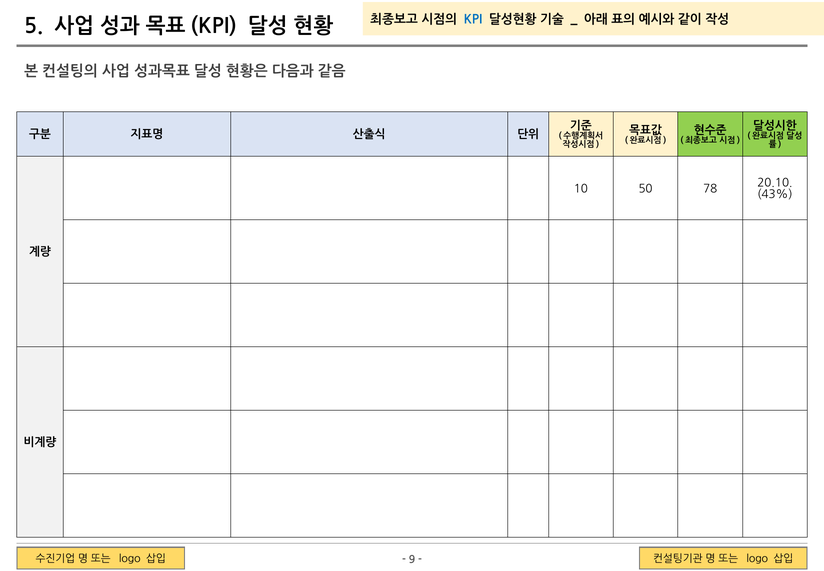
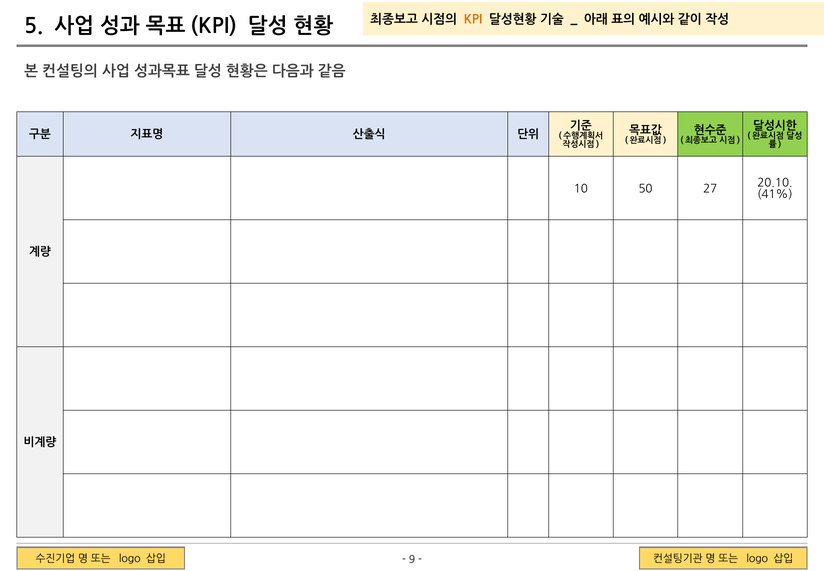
KPI colour: blue -> orange
78: 78 -> 27
43%: 43% -> 41%
